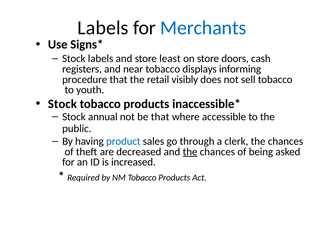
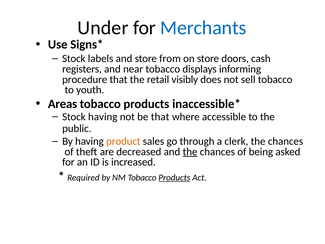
Labels at (103, 28): Labels -> Under
least: least -> from
Stock at (62, 104): Stock -> Areas
Stock annual: annual -> having
product colour: blue -> orange
Products at (174, 177) underline: none -> present
